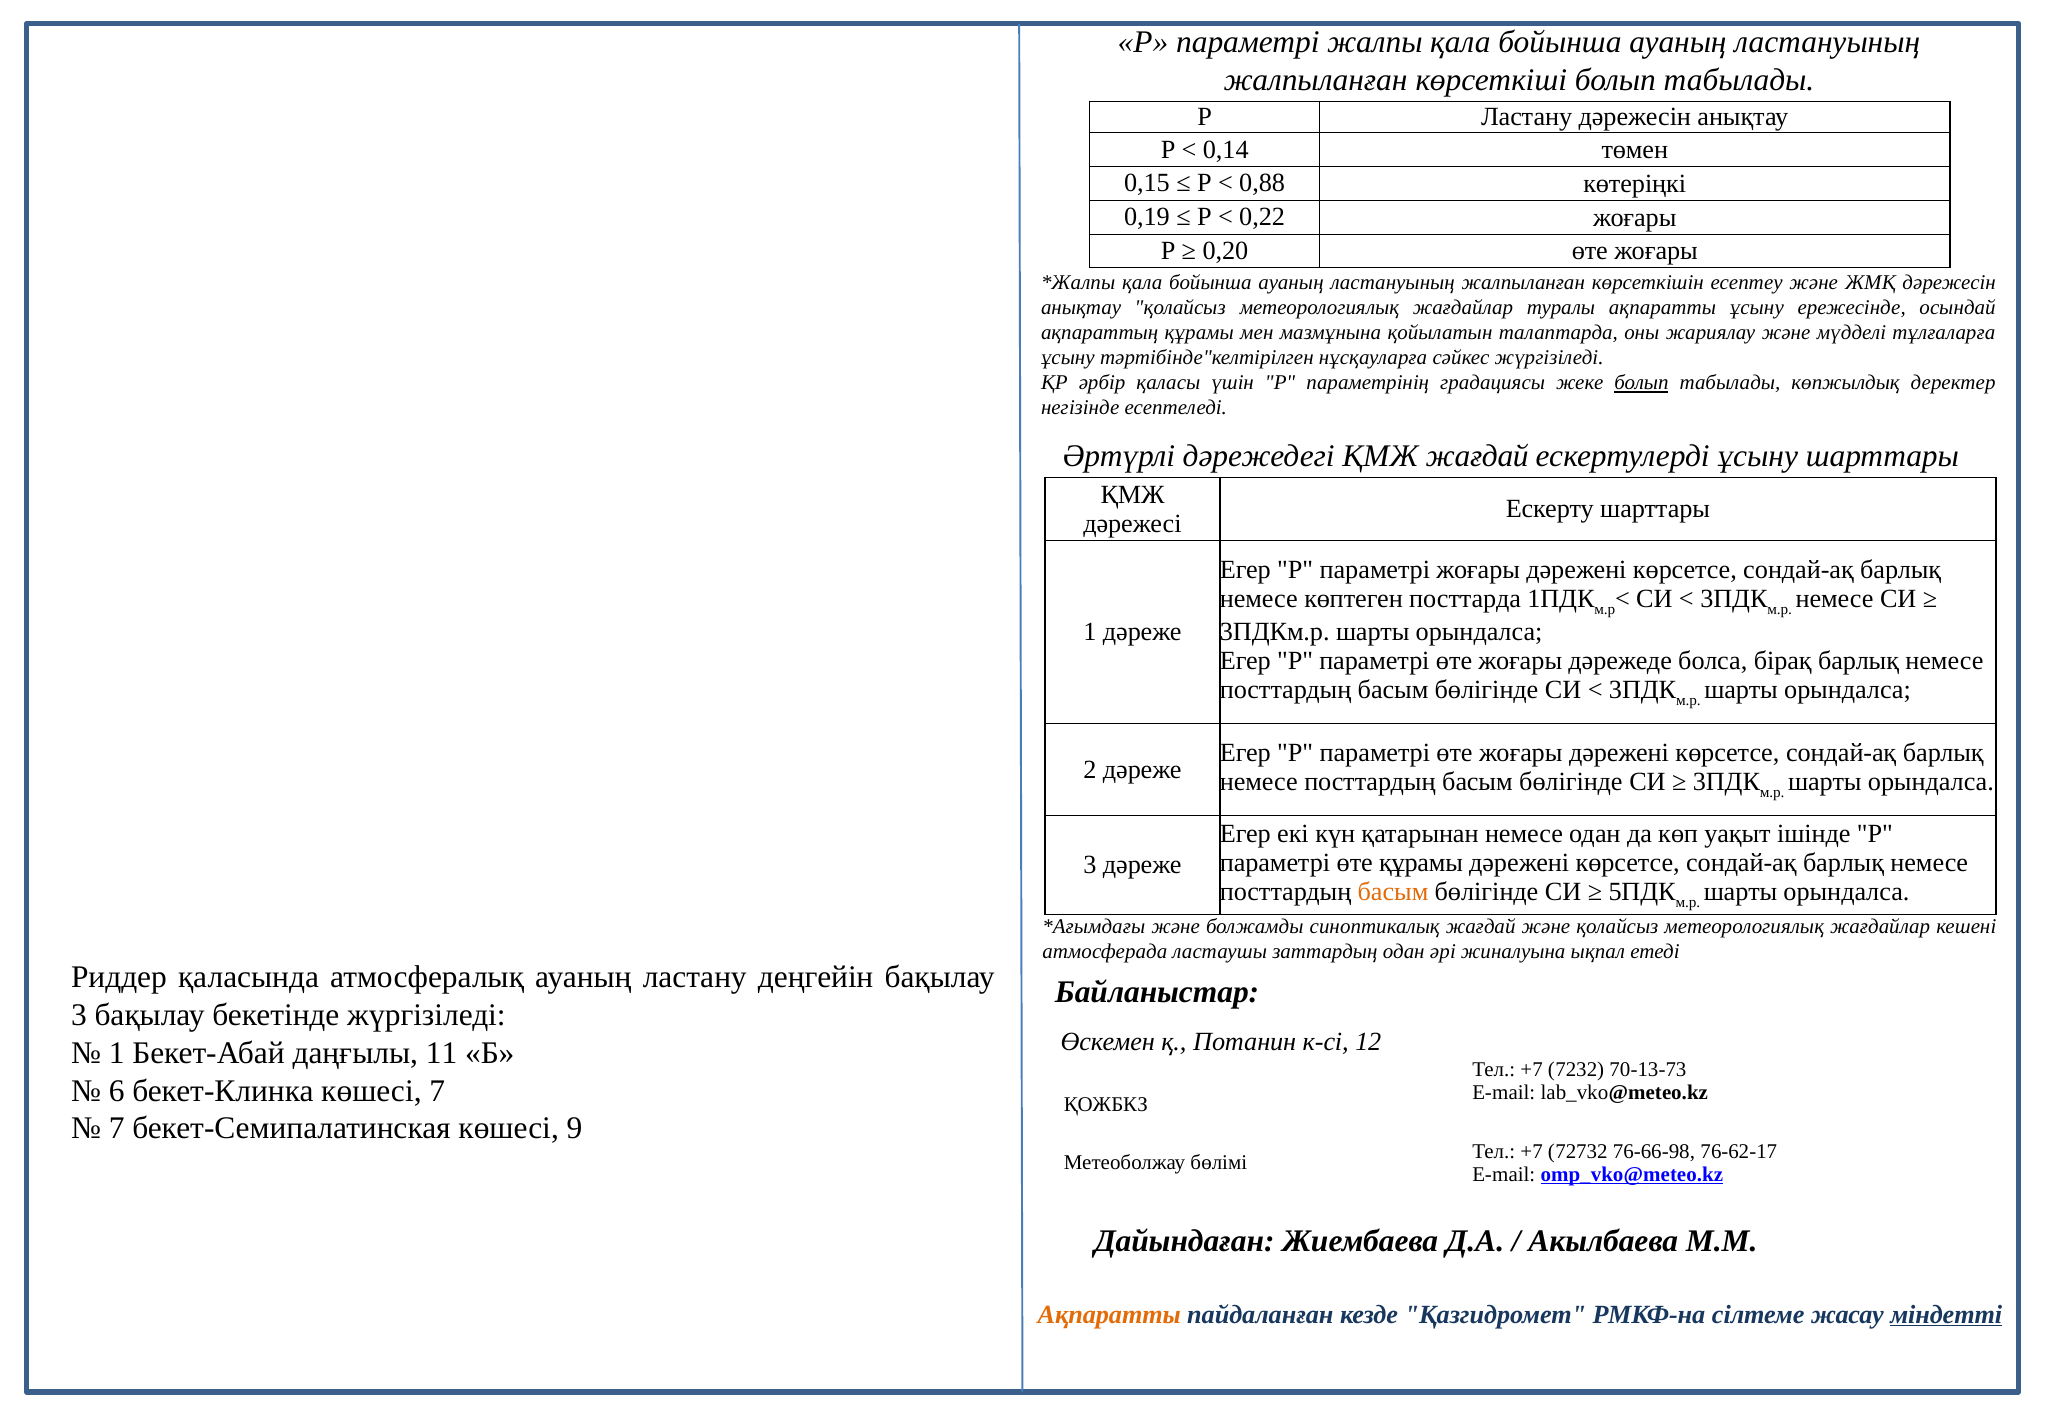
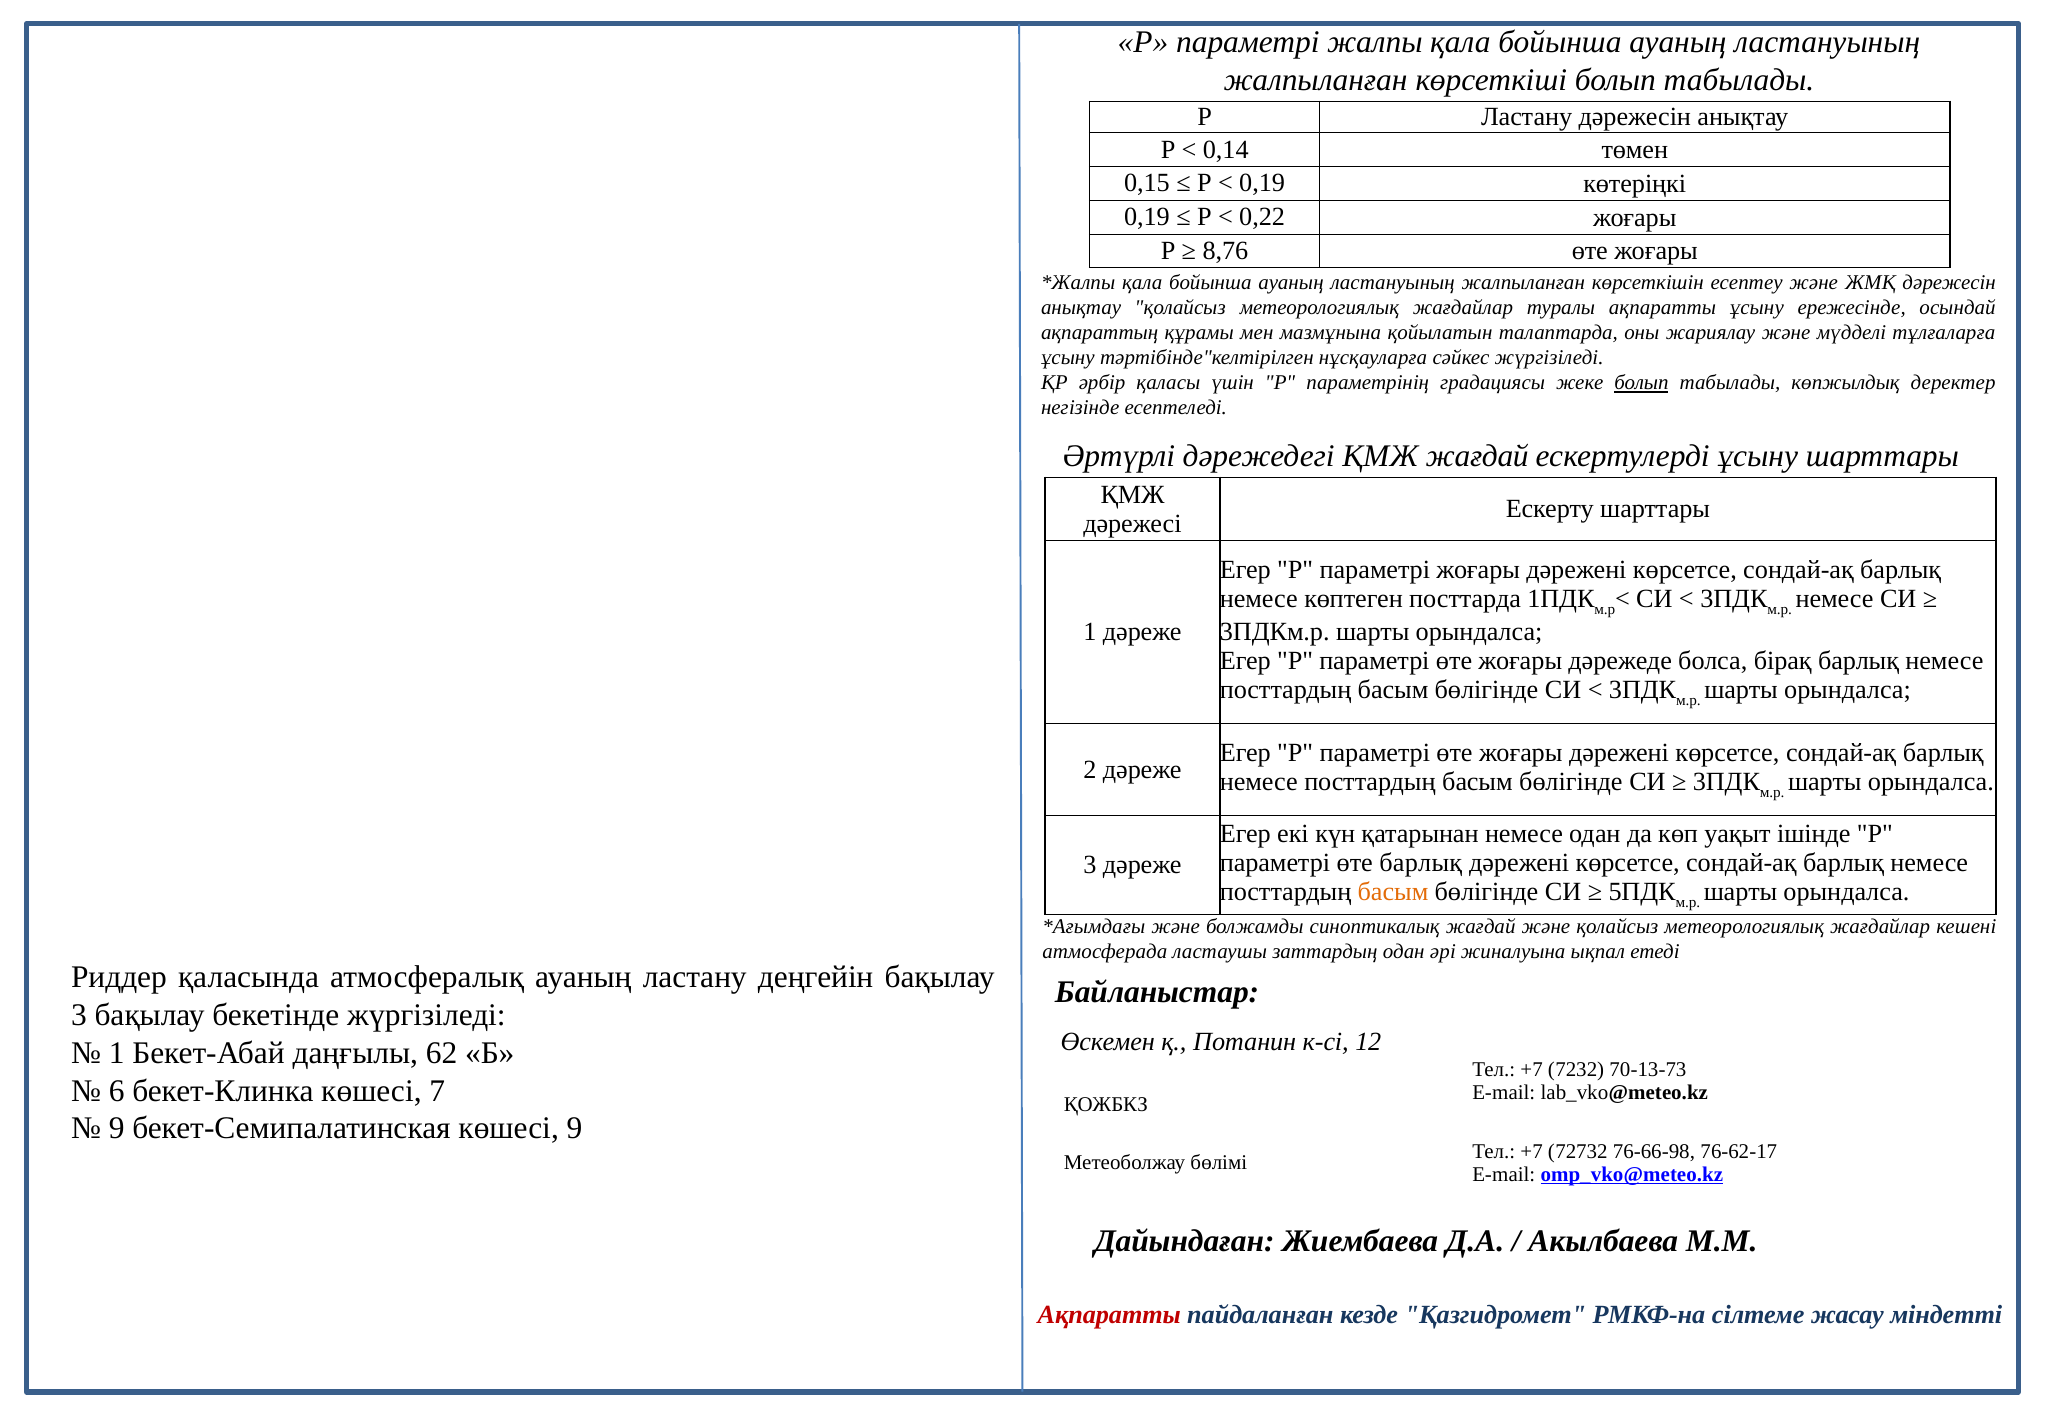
0,88 at (1262, 183): 0,88 -> 0,19
0,20: 0,20 -> 8,76
өте құрамы: құрамы -> барлық
11: 11 -> 62
7 at (117, 1128): 7 -> 9
Ақпаратты at (1109, 1314) colour: orange -> red
міндетті underline: present -> none
